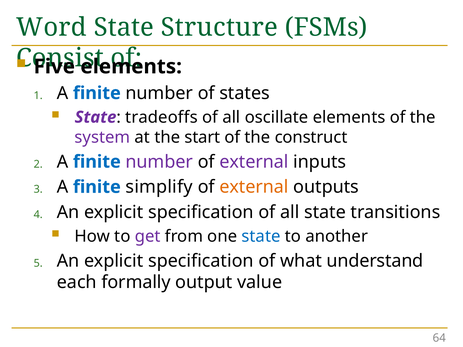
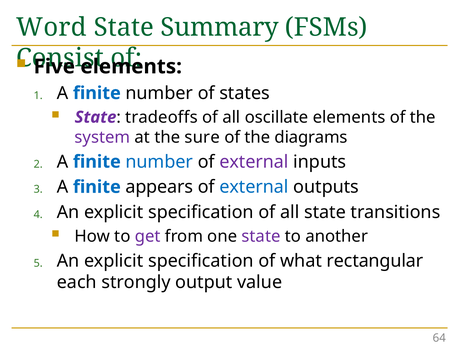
Structure: Structure -> Summary
start: start -> sure
construct: construct -> diagrams
number at (159, 162) colour: purple -> blue
simplify: simplify -> appears
external at (254, 187) colour: orange -> blue
state at (261, 236) colour: blue -> purple
understand: understand -> rectangular
formally: formally -> strongly
